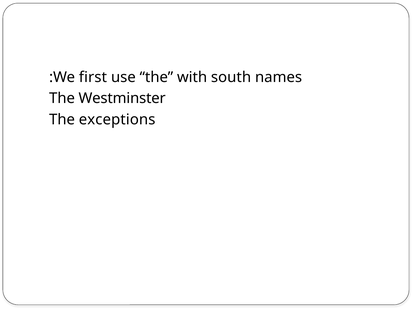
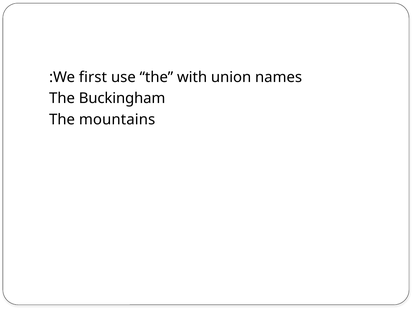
south: south -> union
Westminster: Westminster -> Buckingham
exceptions: exceptions -> mountains
